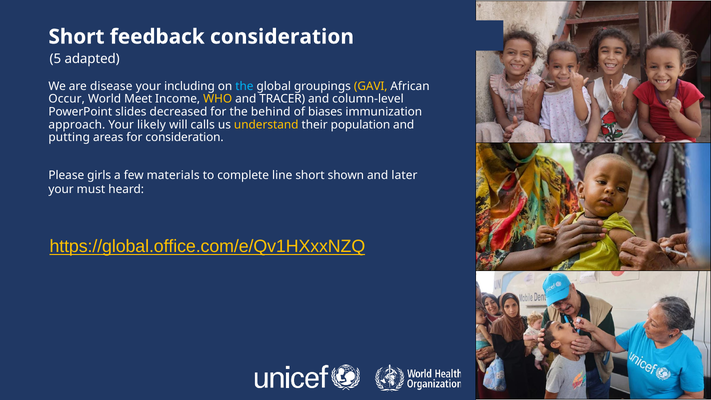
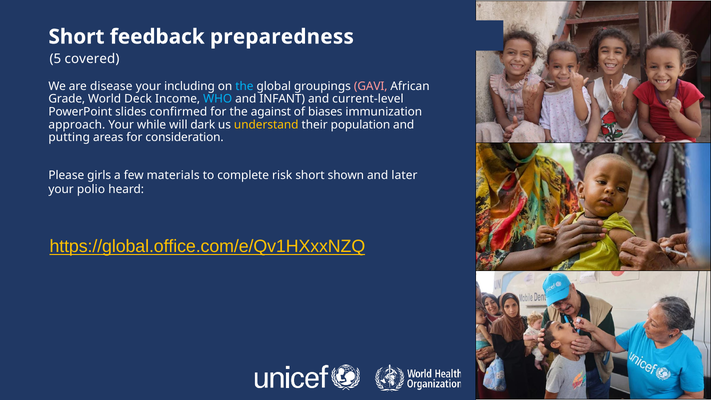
consideration at (282, 37): consideration -> preparedness
adapted: adapted -> covered
GAVI colour: yellow -> pink
Occur: Occur -> Grade
Meet: Meet -> Deck
WHO colour: yellow -> light blue
TRACER: TRACER -> INFANT
column-level: column-level -> current-level
decreased: decreased -> confirmed
behind: behind -> against
likely: likely -> while
calls: calls -> dark
line: line -> risk
must: must -> polio
